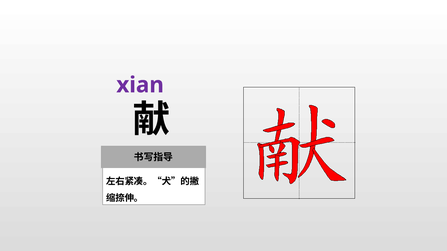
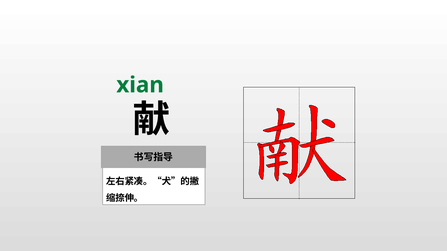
xian colour: purple -> green
